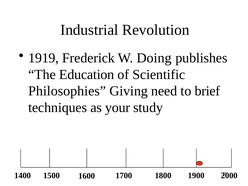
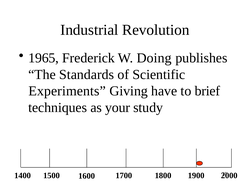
1919: 1919 -> 1965
Education: Education -> Standards
Philosophies: Philosophies -> Experiments
need: need -> have
